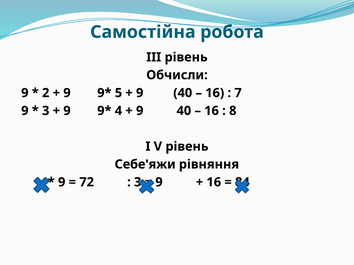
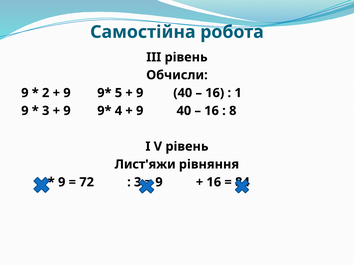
7: 7 -> 1
Себе'яжи: Себе'яжи -> Лист'яжи
